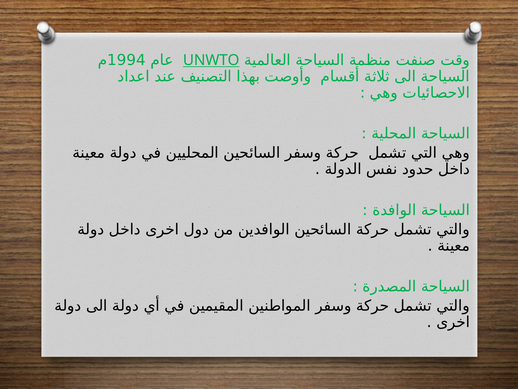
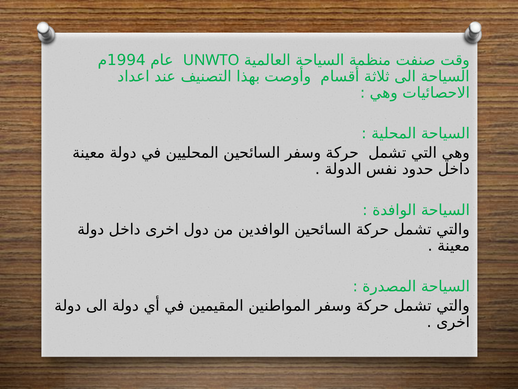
UNWTO underline: present -> none
